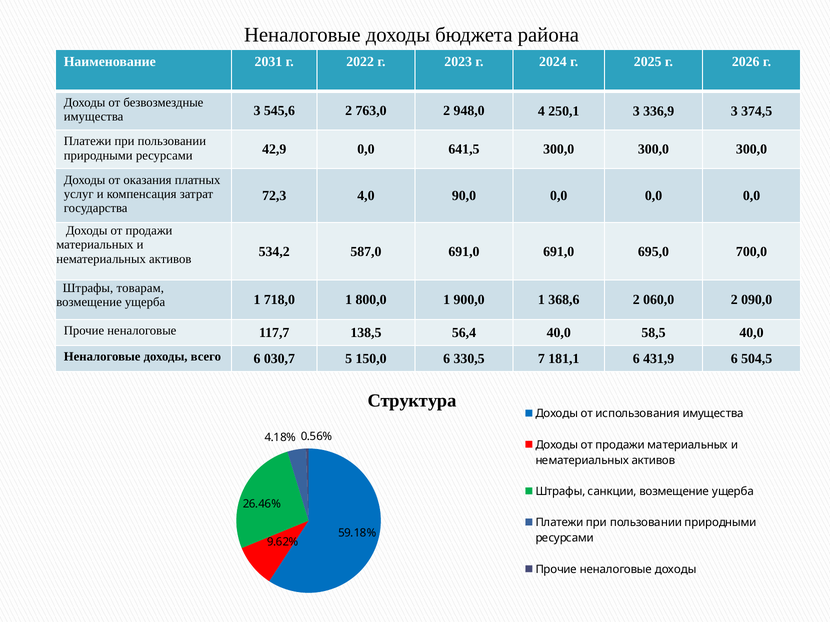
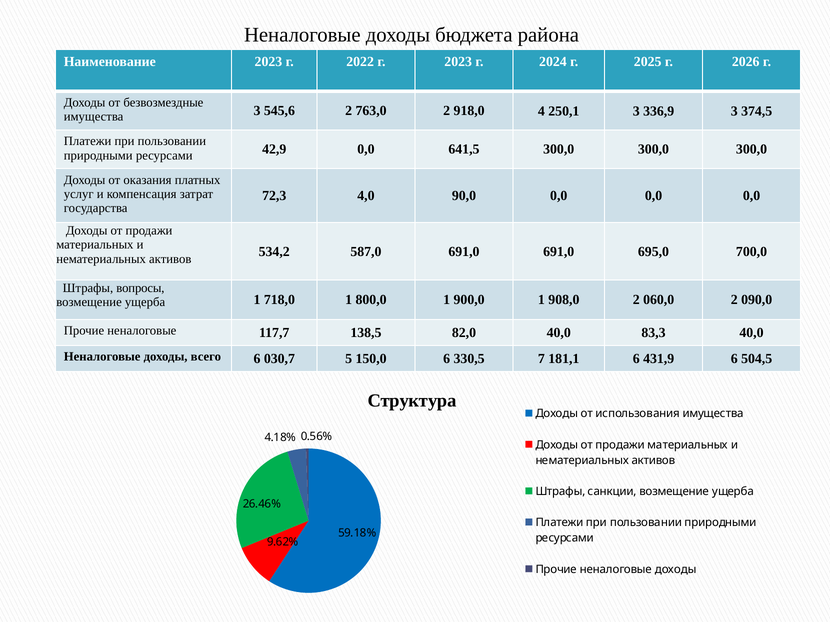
Наименование 2031: 2031 -> 2023
948,0: 948,0 -> 918,0
товарам: товарам -> вопросы
368,6: 368,6 -> 908,0
56,4: 56,4 -> 82,0
58,5: 58,5 -> 83,3
